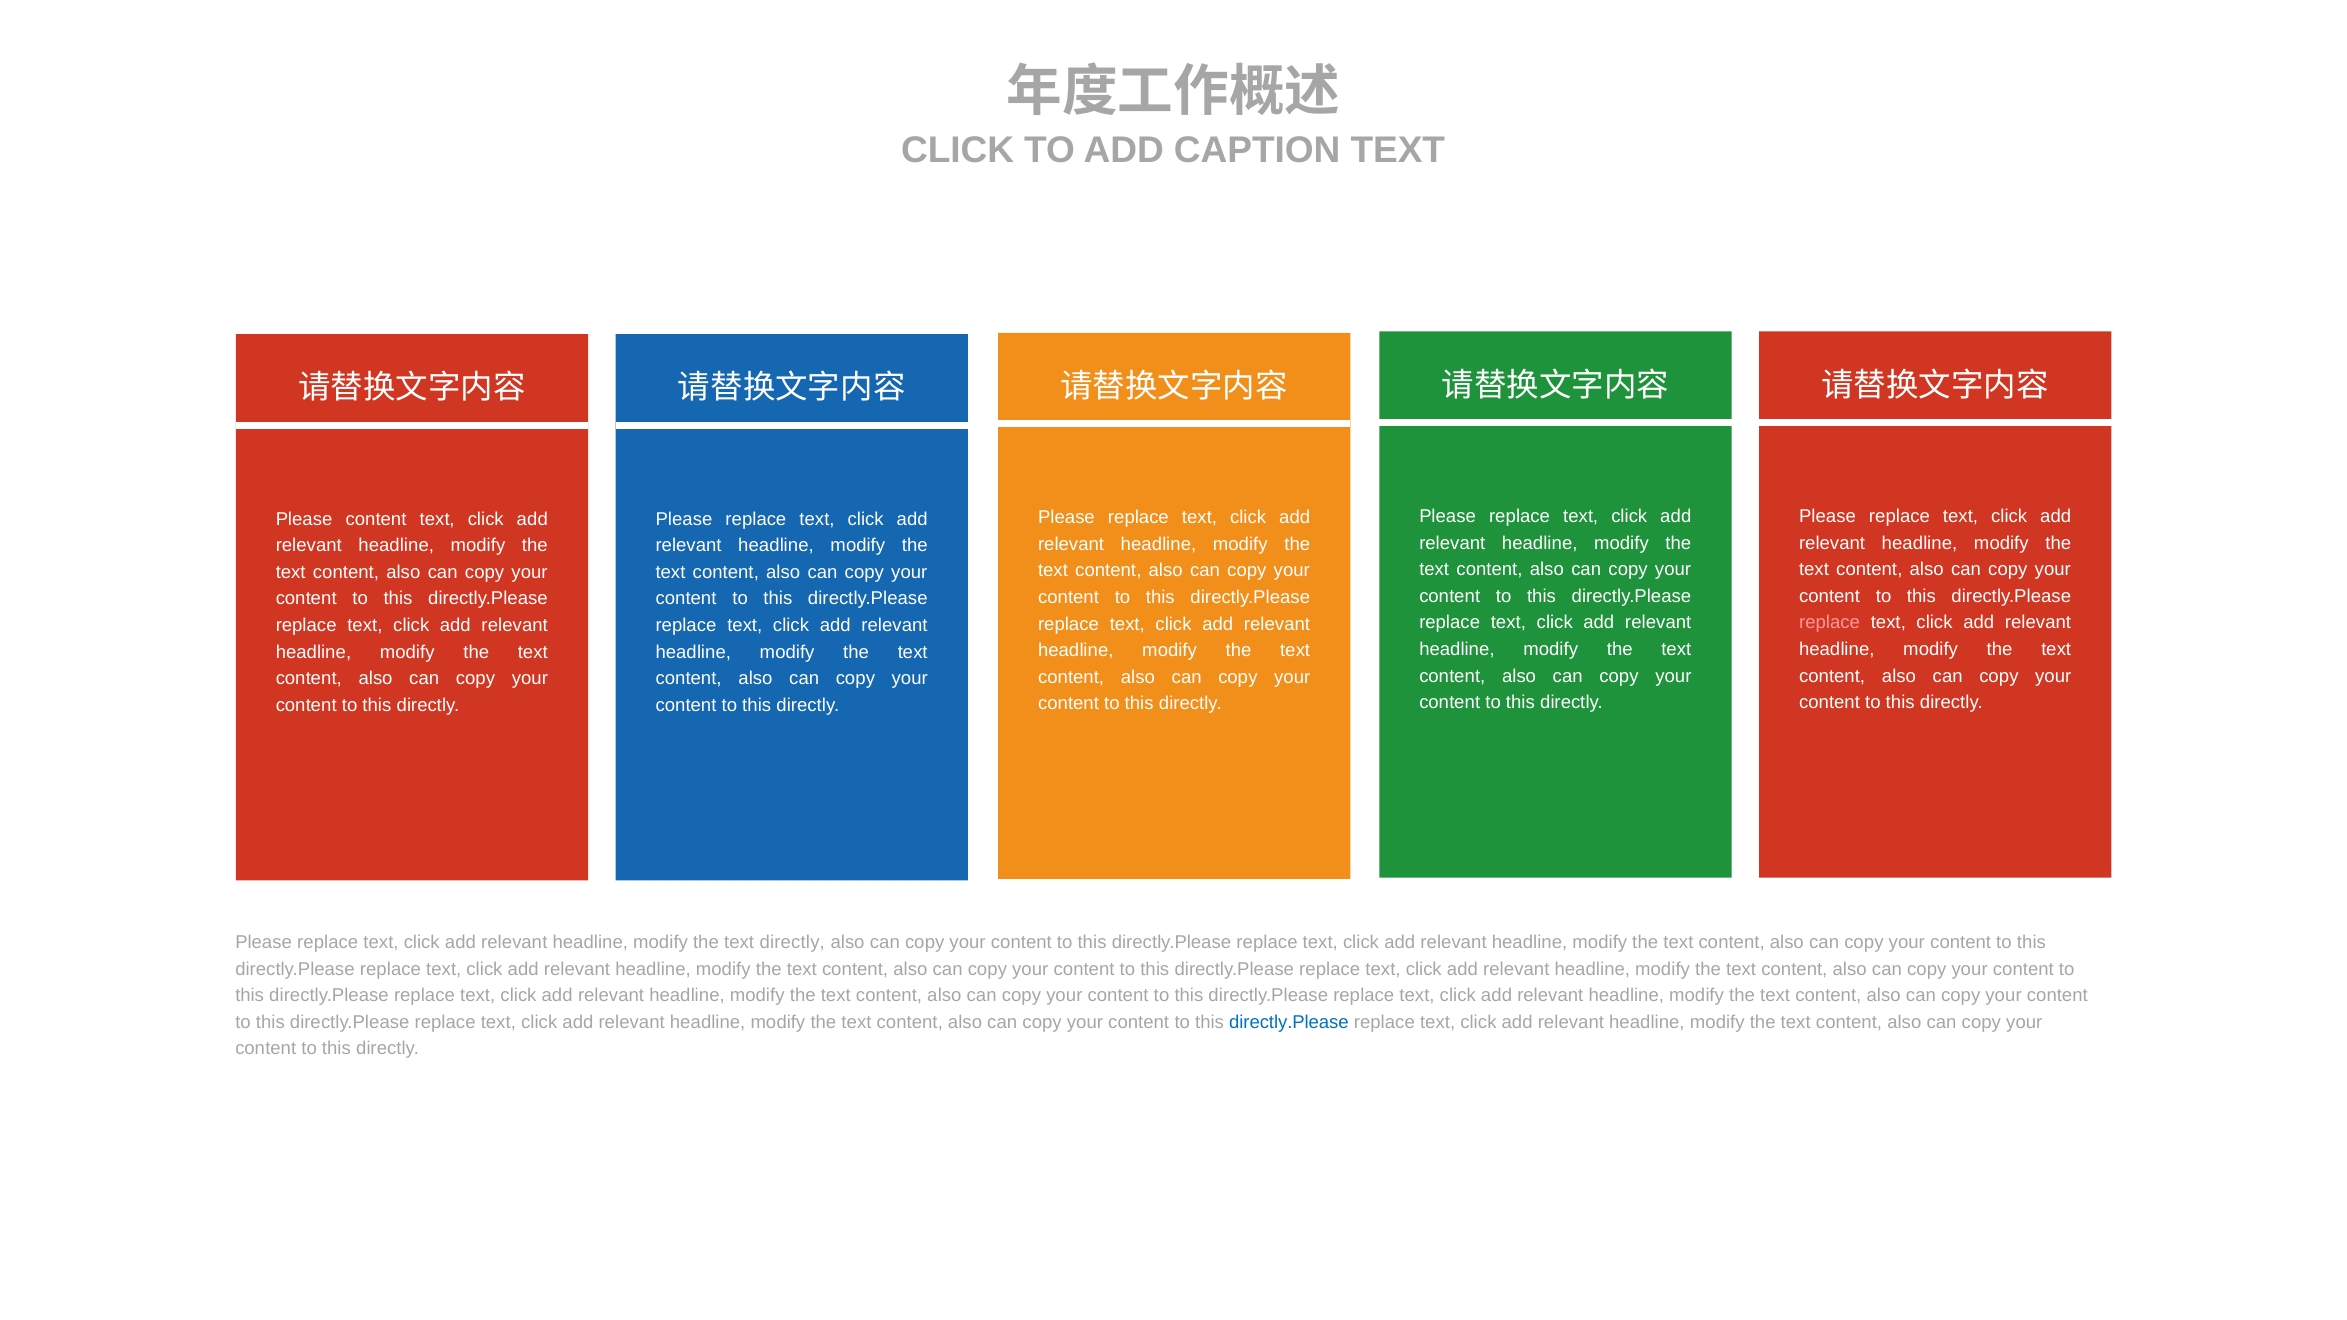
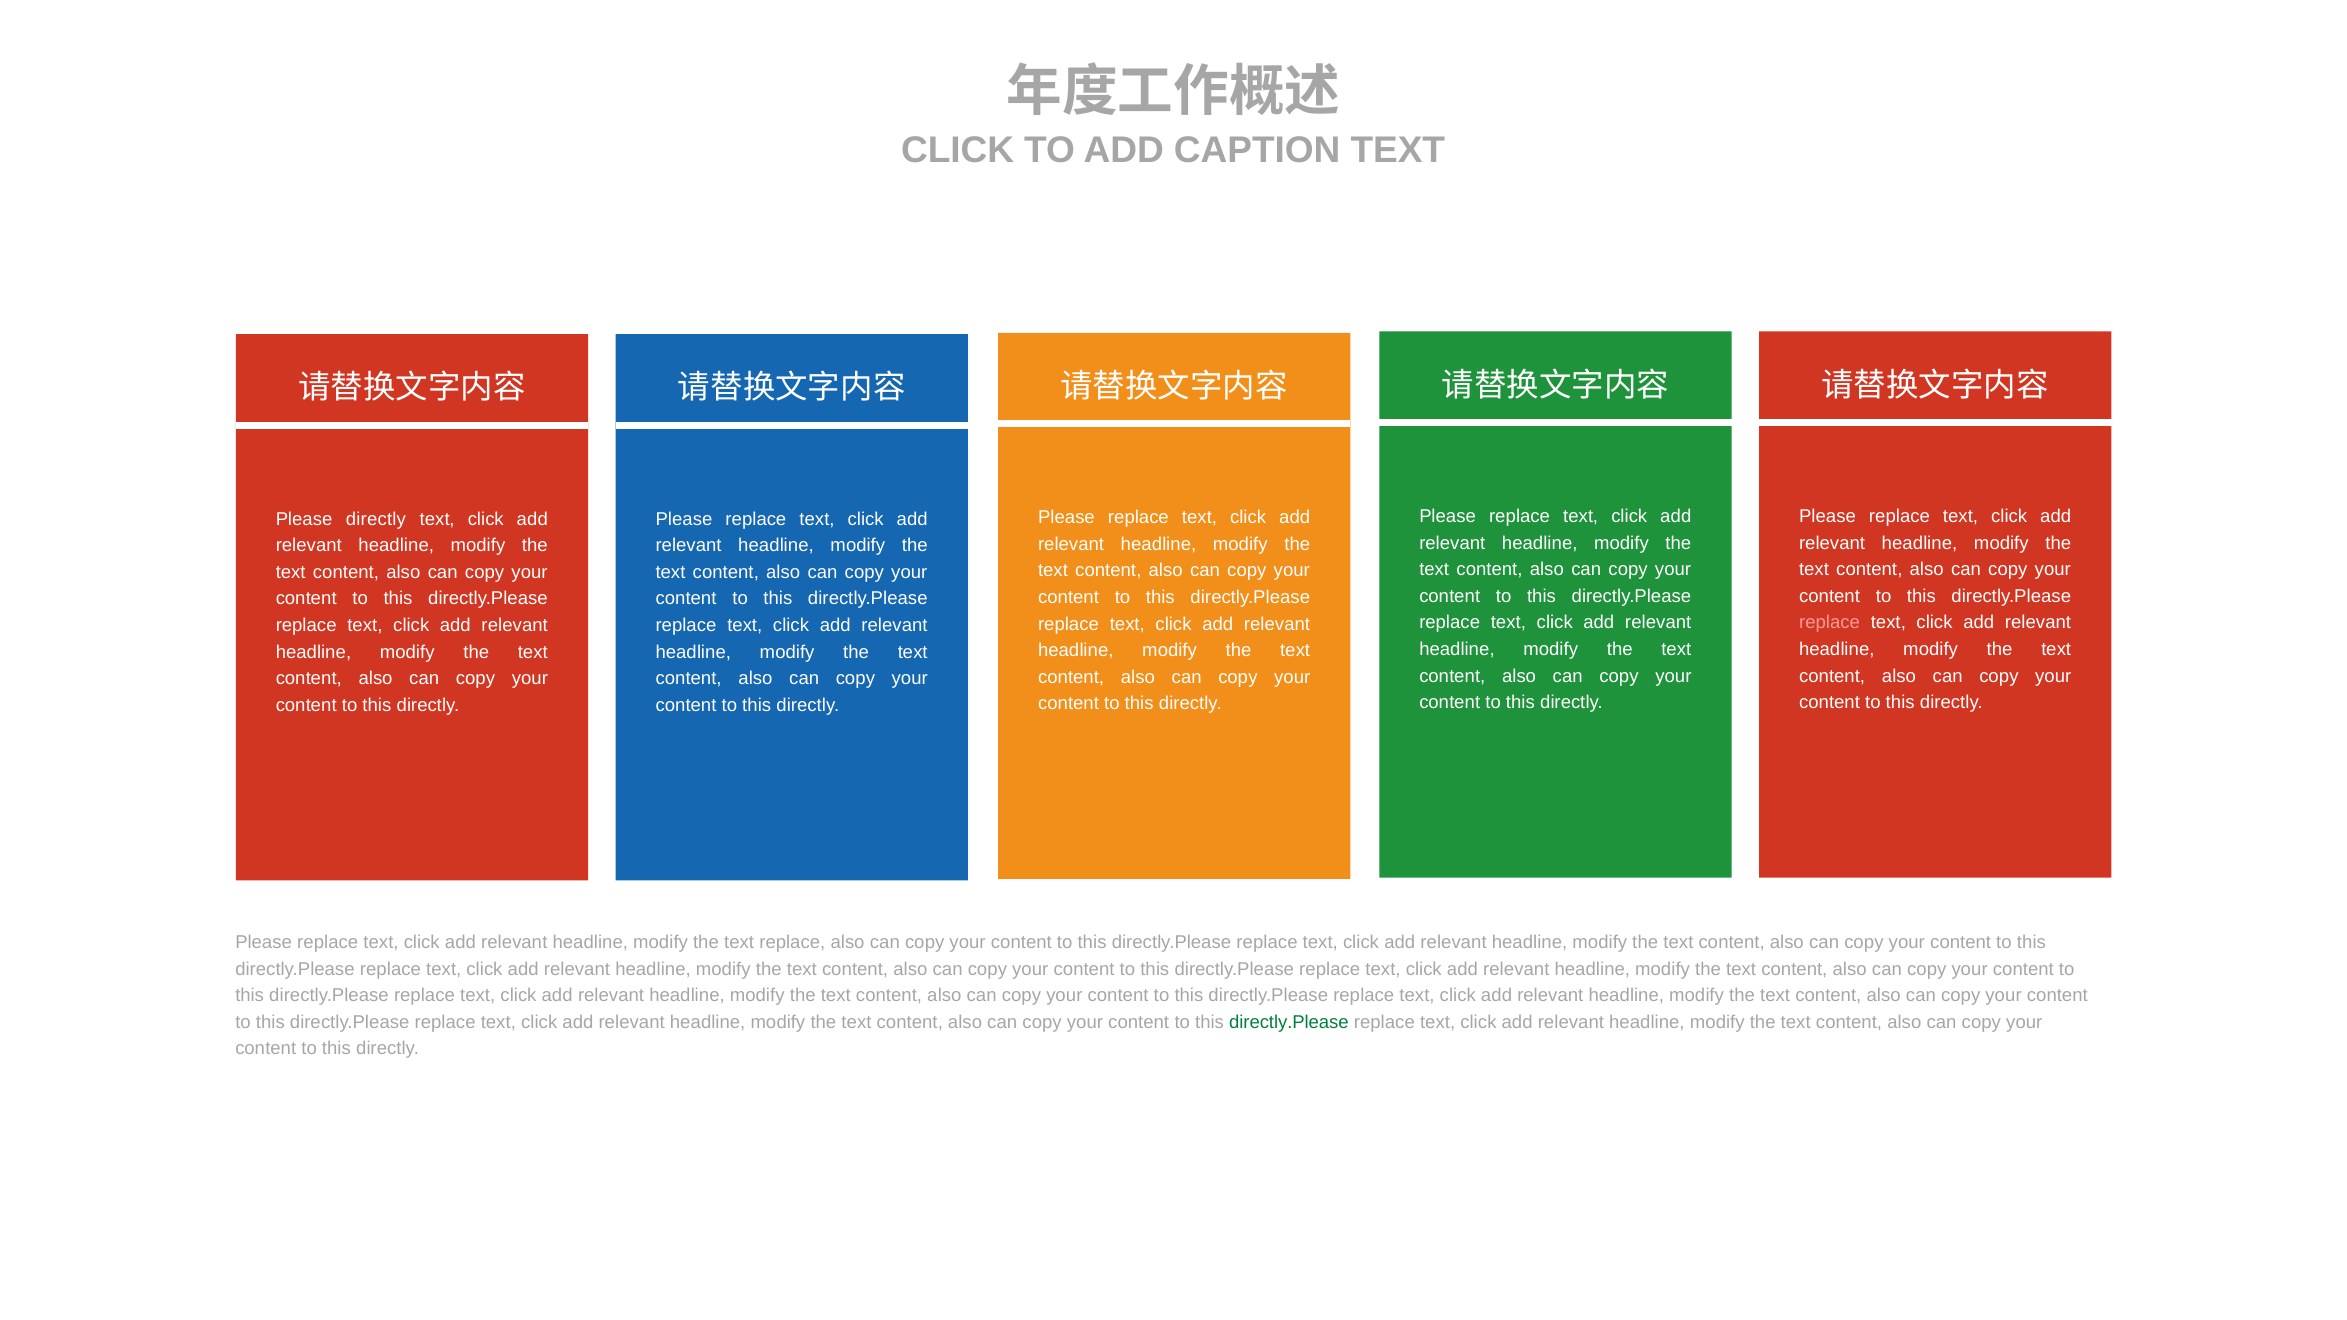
Please content: content -> directly
text directly: directly -> replace
directly.Please at (1289, 1022) colour: blue -> green
